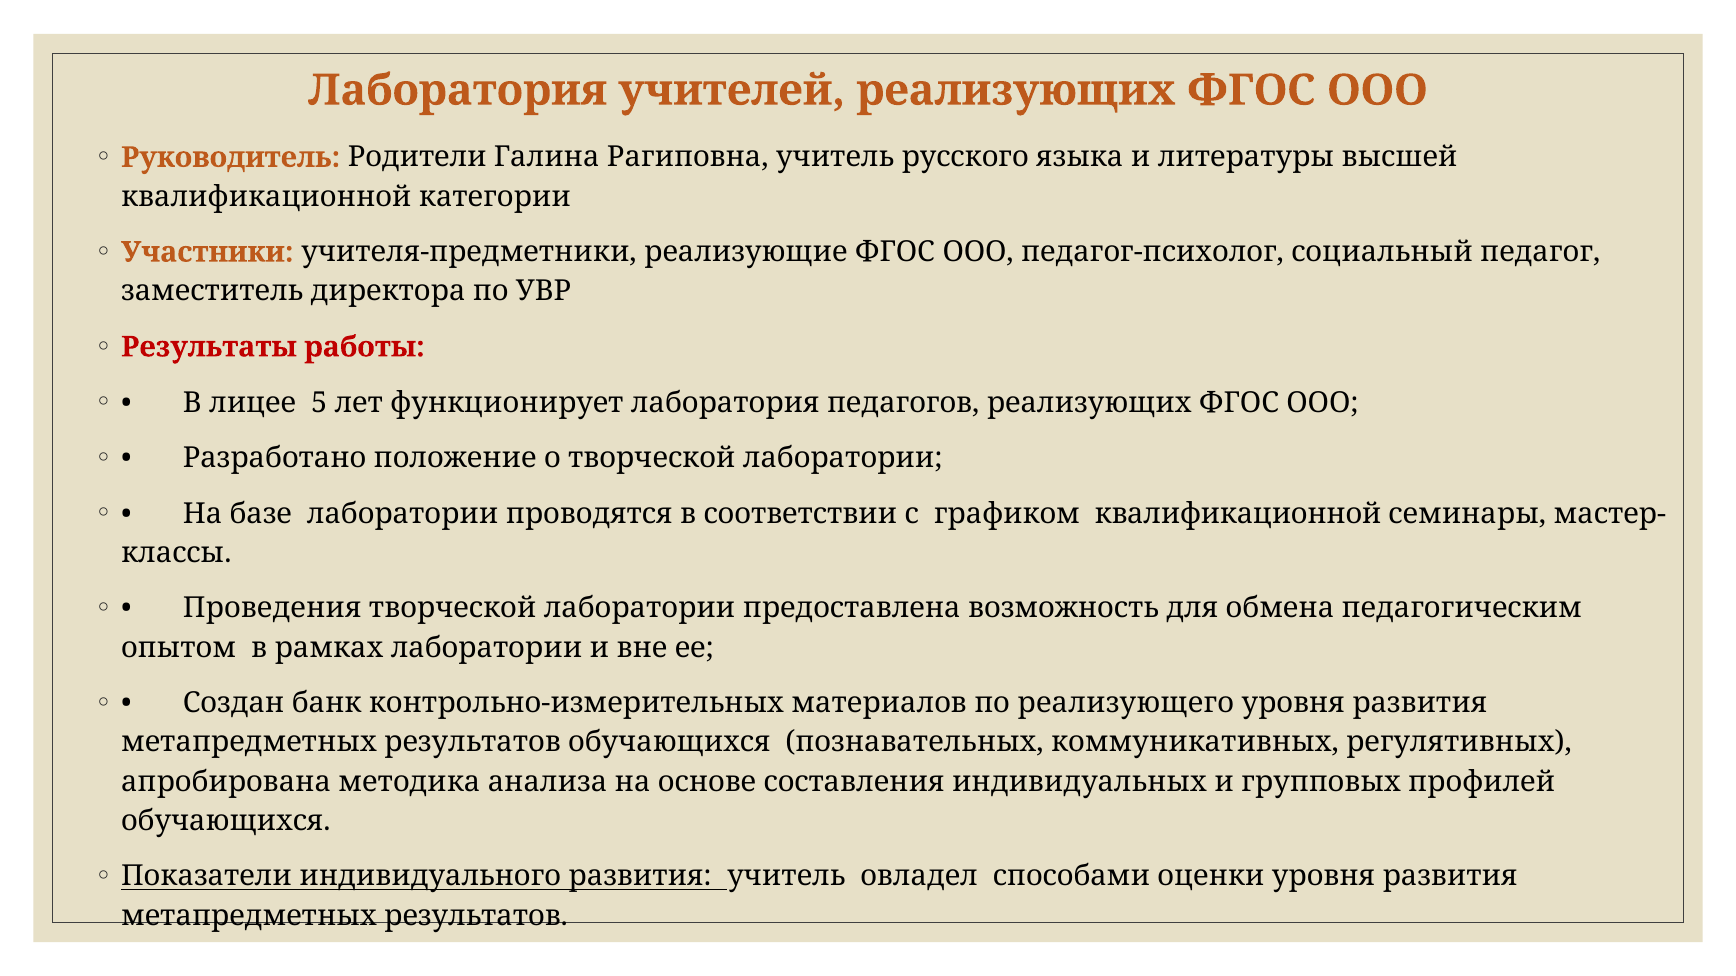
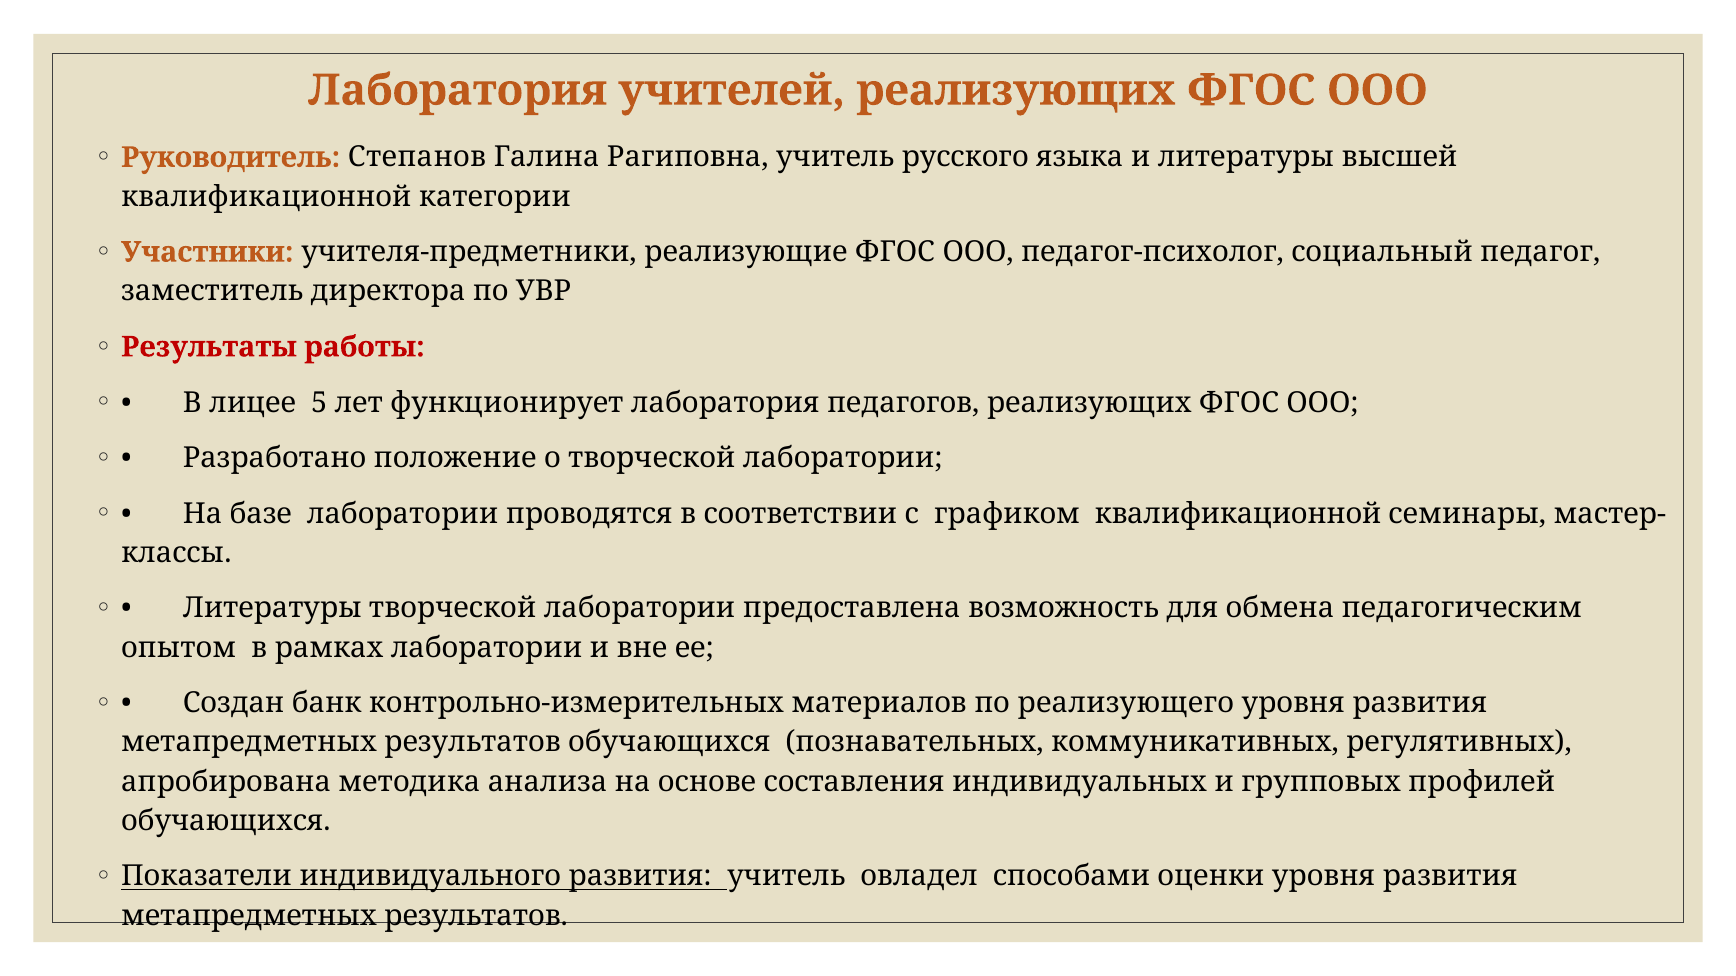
Родители: Родители -> Степанов
Проведения at (272, 609): Проведения -> Литературы
